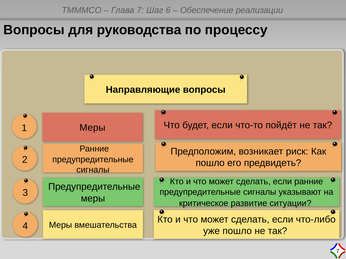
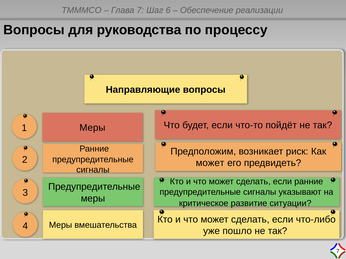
пошло at (210, 163): пошло -> может
